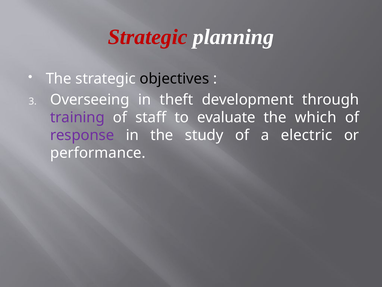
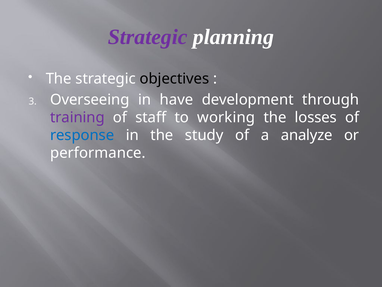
Strategic at (148, 37) colour: red -> purple
theft: theft -> have
evaluate: evaluate -> working
which: which -> losses
response colour: purple -> blue
electric: electric -> analyze
